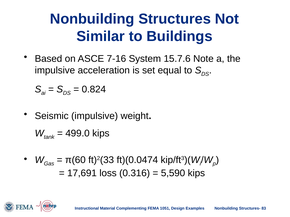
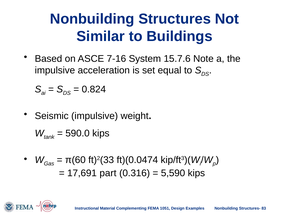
499.0: 499.0 -> 590.0
loss: loss -> part
